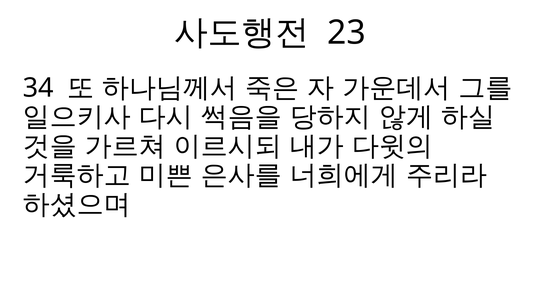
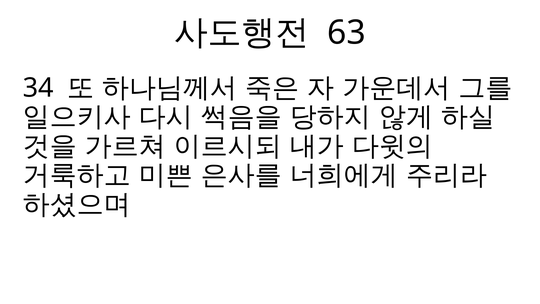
23: 23 -> 63
